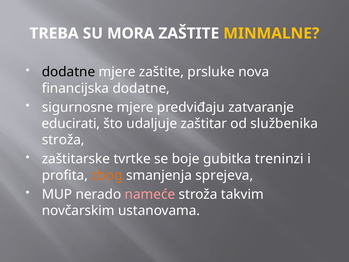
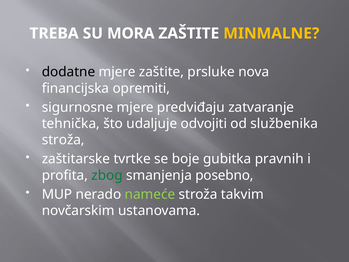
financijska dodatne: dodatne -> opremiti
educirati: educirati -> tehnička
zaštitar: zaštitar -> odvojiti
treninzi: treninzi -> pravnih
zbog colour: orange -> green
sprejeva: sprejeva -> posebno
nameće colour: pink -> light green
